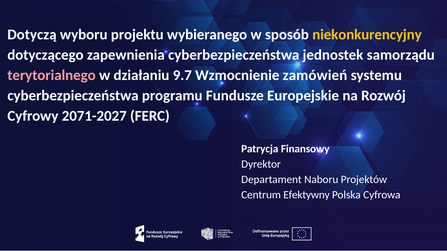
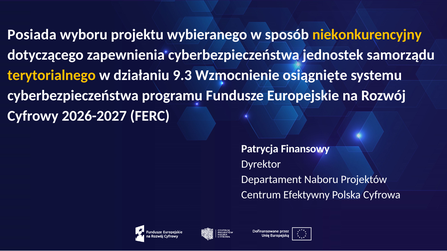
Dotyczą: Dotyczą -> Posiada
terytorialnego colour: pink -> yellow
9.7: 9.7 -> 9.3
zamówień: zamówień -> osiągnięte
2071-2027: 2071-2027 -> 2026-2027
